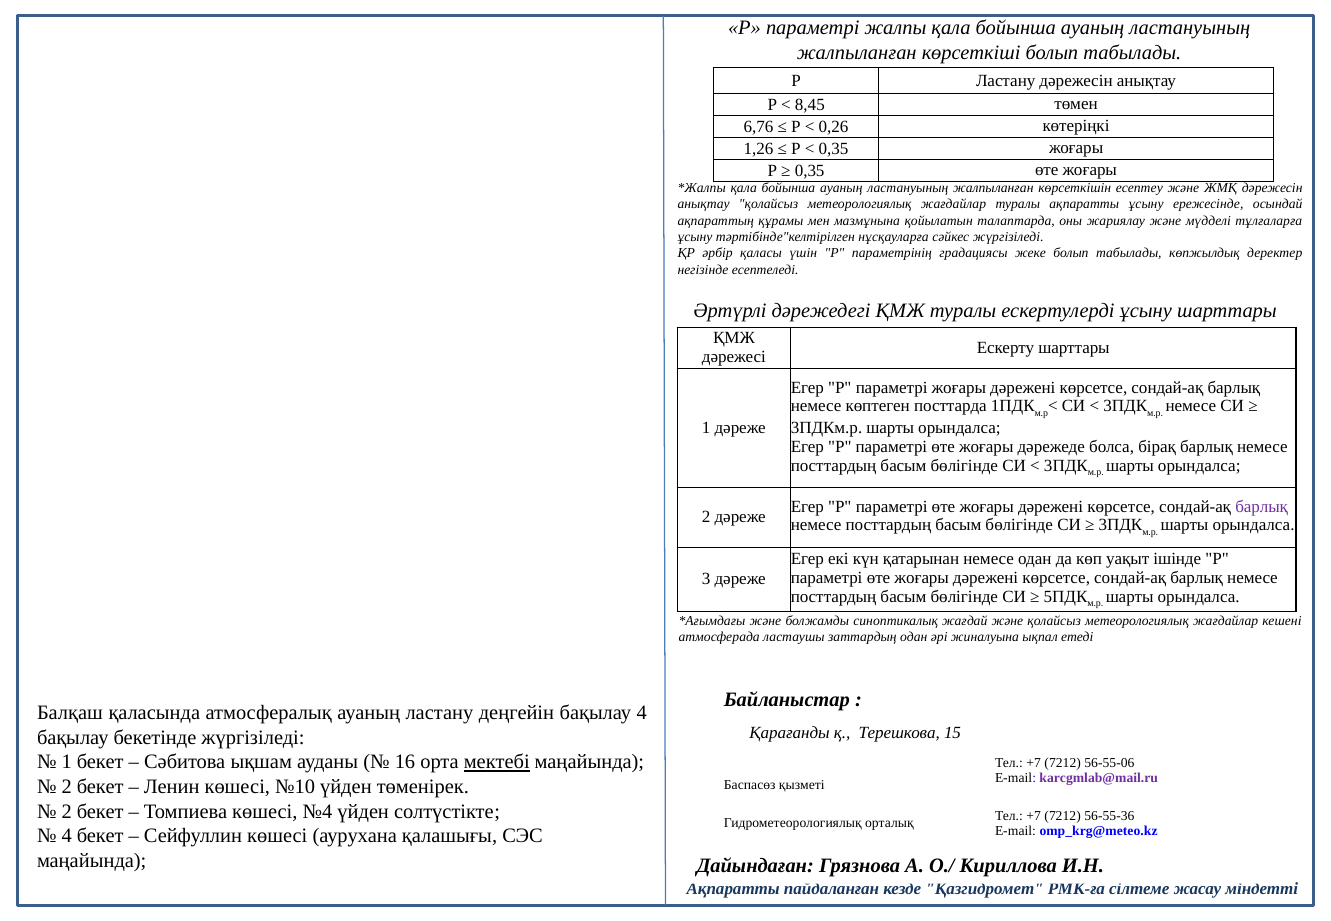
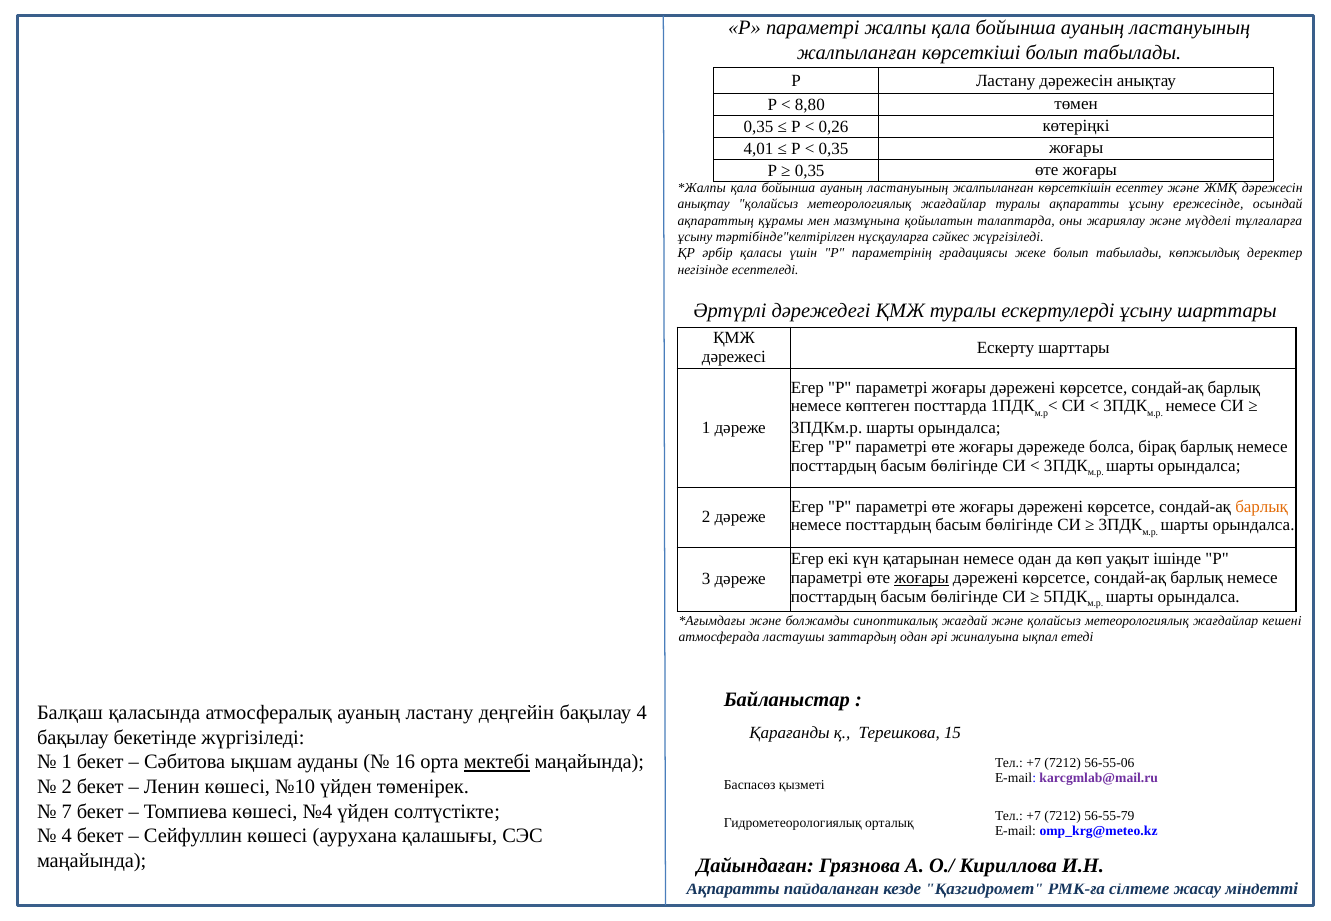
8,45: 8,45 -> 8,80
6,76 at (759, 127): 6,76 -> 0,35
1,26: 1,26 -> 4,01
барлық at (1262, 507) colour: purple -> orange
жоғары at (922, 578) underline: none -> present
2 at (67, 812): 2 -> 7
56-55-36: 56-55-36 -> 56-55-79
